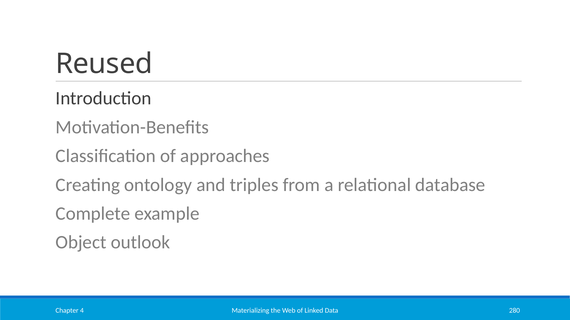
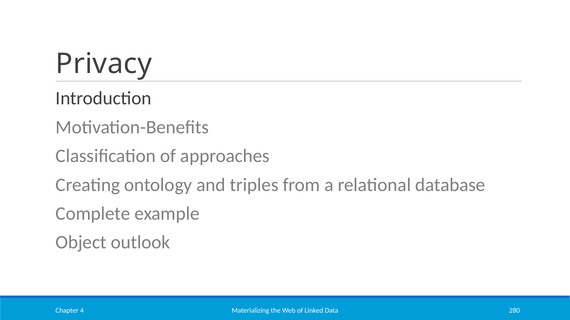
Reused: Reused -> Privacy
